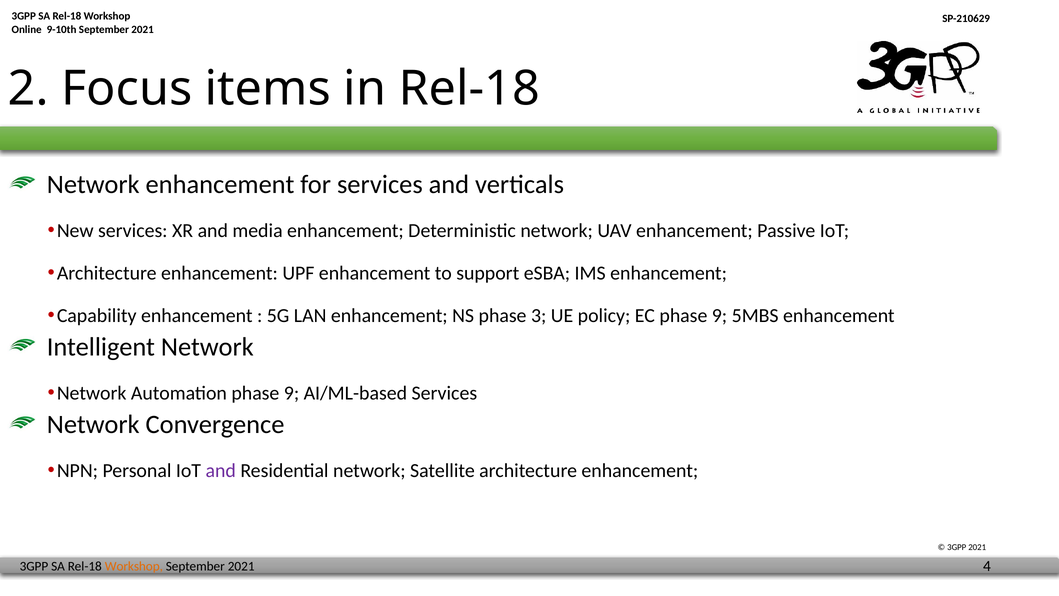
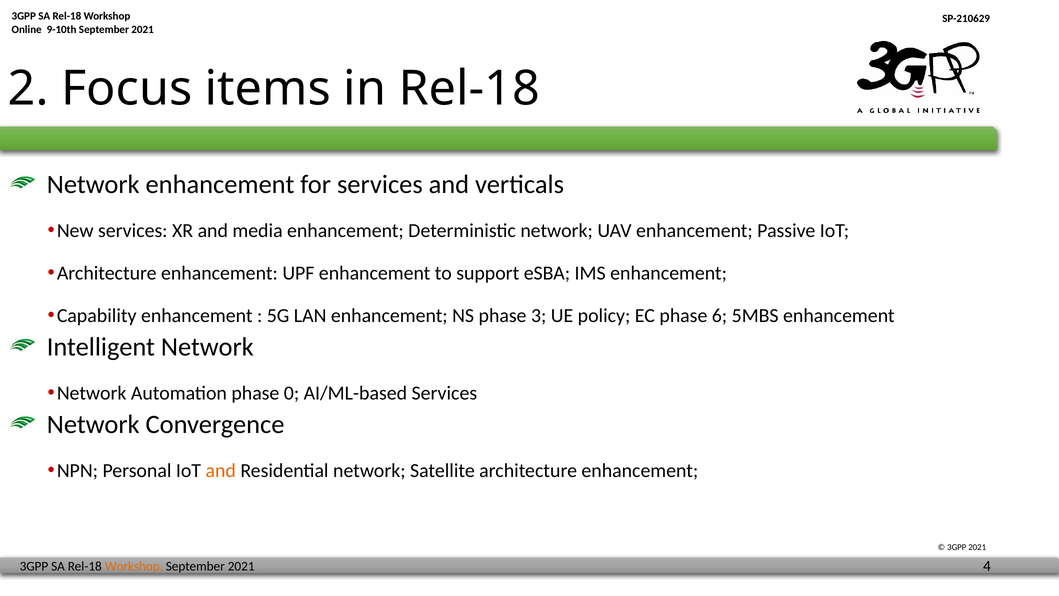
EC phase 9: 9 -> 6
Automation phase 9: 9 -> 0
and at (221, 471) colour: purple -> orange
